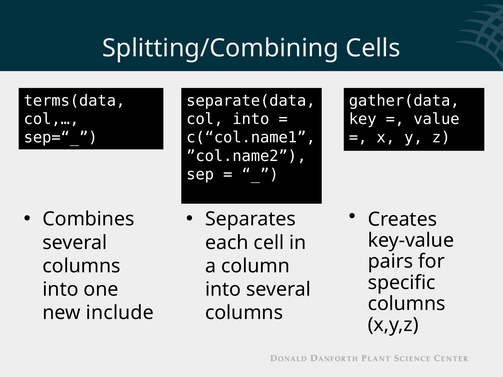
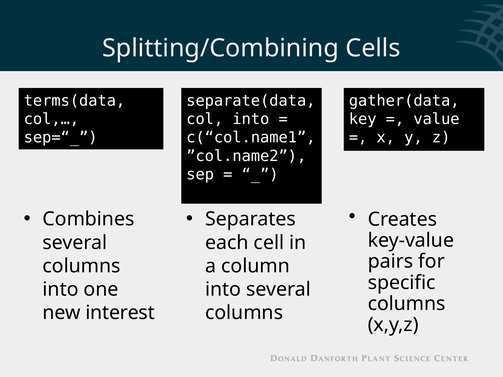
include: include -> interest
